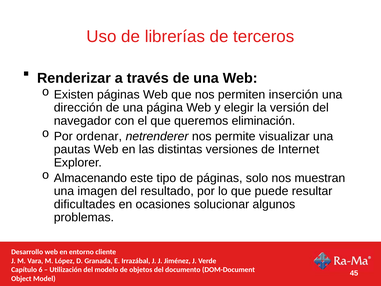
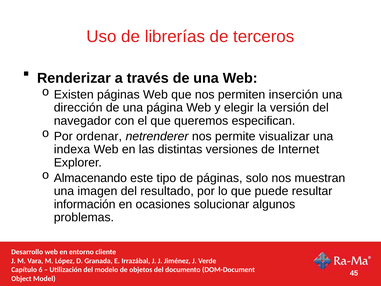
eliminación: eliminación -> especifican
pautas: pautas -> indexa
dificultades: dificultades -> información
